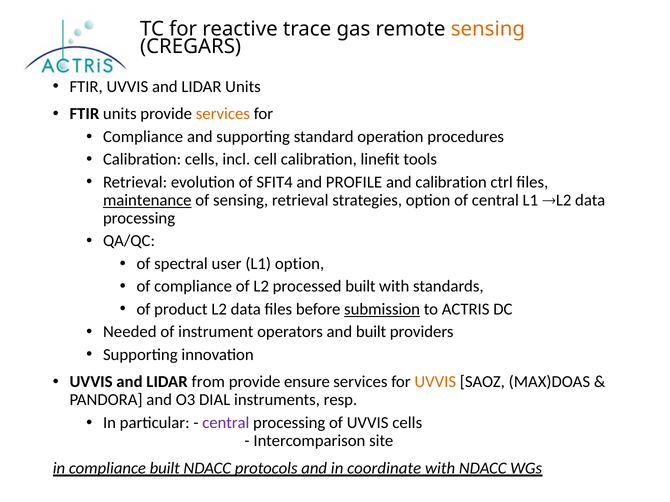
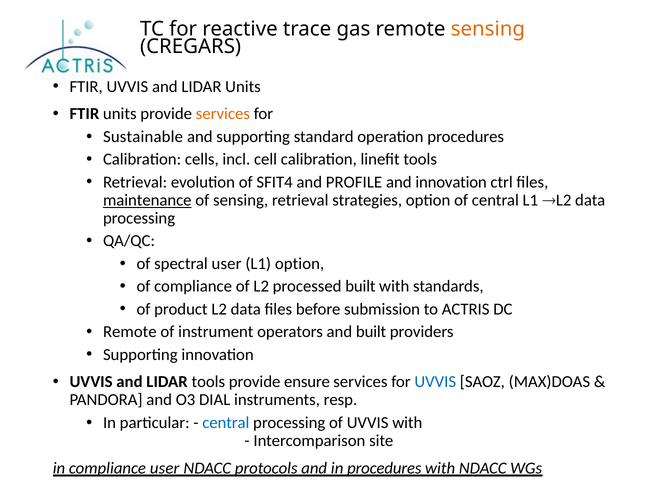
Compliance at (143, 137): Compliance -> Sustainable
and calibration: calibration -> innovation
submission underline: present -> none
Needed at (130, 332): Needed -> Remote
LIDAR from: from -> tools
UVVIS at (435, 382) colour: orange -> blue
central at (226, 423) colour: purple -> blue
UVVIS cells: cells -> with
compliance built: built -> user
in coordinate: coordinate -> procedures
